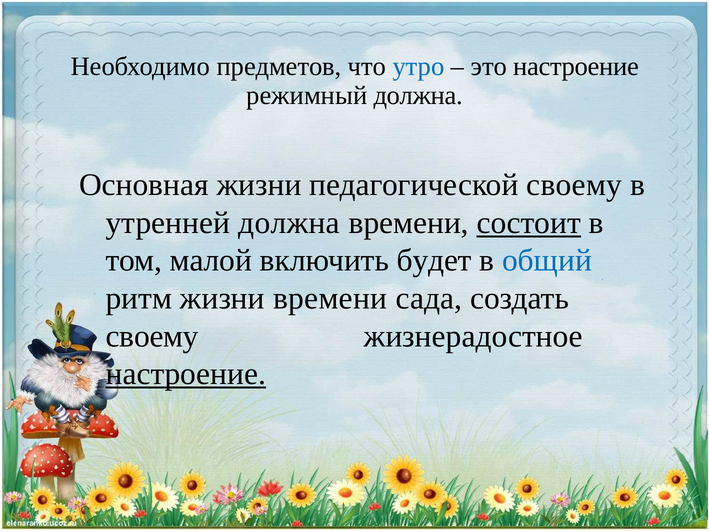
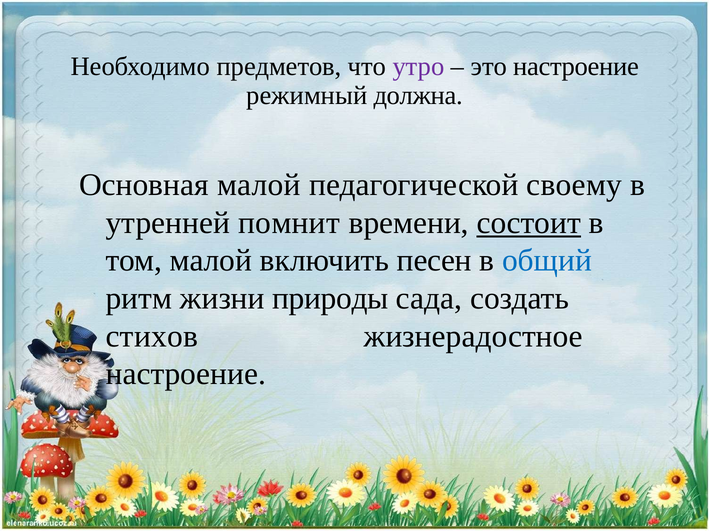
утро colour: blue -> purple
Основная жизни: жизни -> малой
утренней должна: должна -> помнит
будет: будет -> песен
жизни времени: времени -> природы
своему at (152, 337): своему -> стихов
настроение at (186, 374) underline: present -> none
